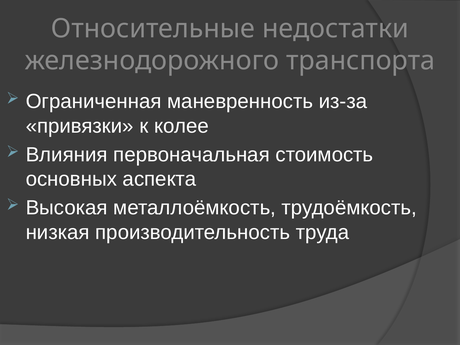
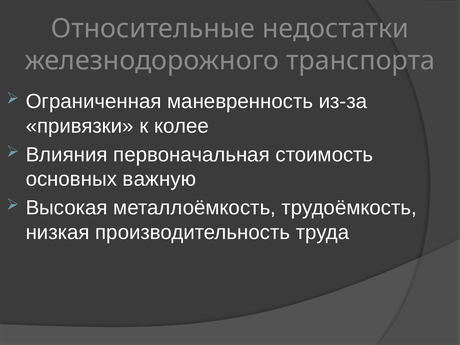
аспекта: аспекта -> важную
